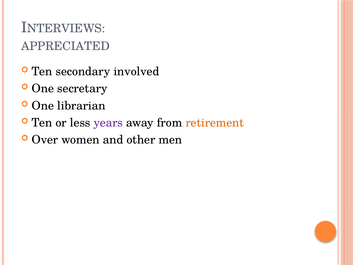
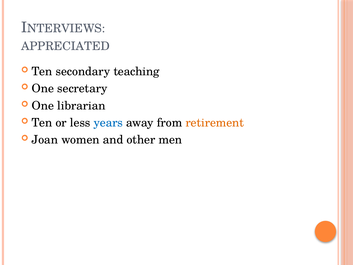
involved: involved -> teaching
years colour: purple -> blue
Over: Over -> Joan
